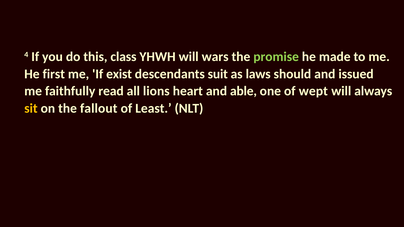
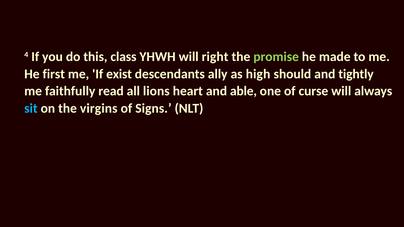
wars: wars -> right
suit: suit -> ally
laws: laws -> high
issued: issued -> tightly
wept: wept -> curse
sit colour: yellow -> light blue
fallout: fallout -> virgins
Least: Least -> Signs
